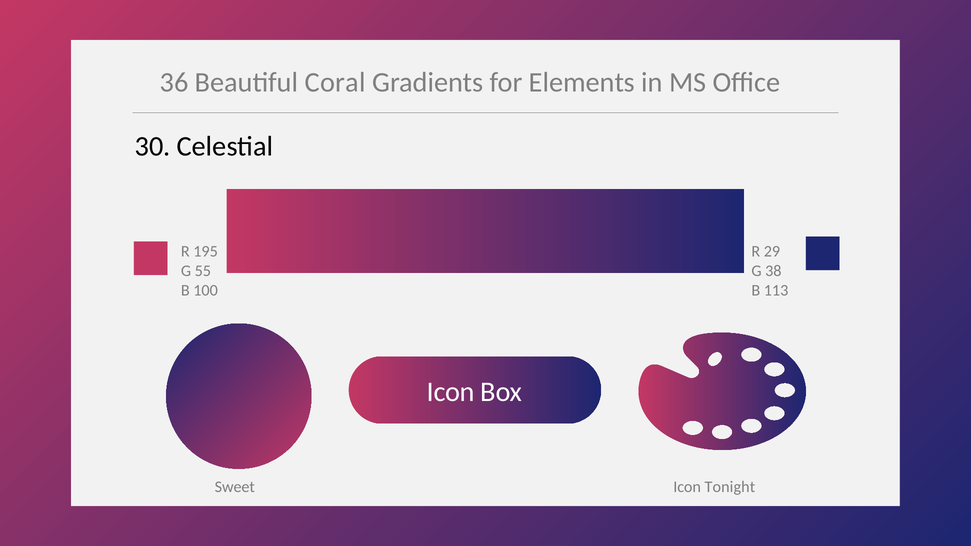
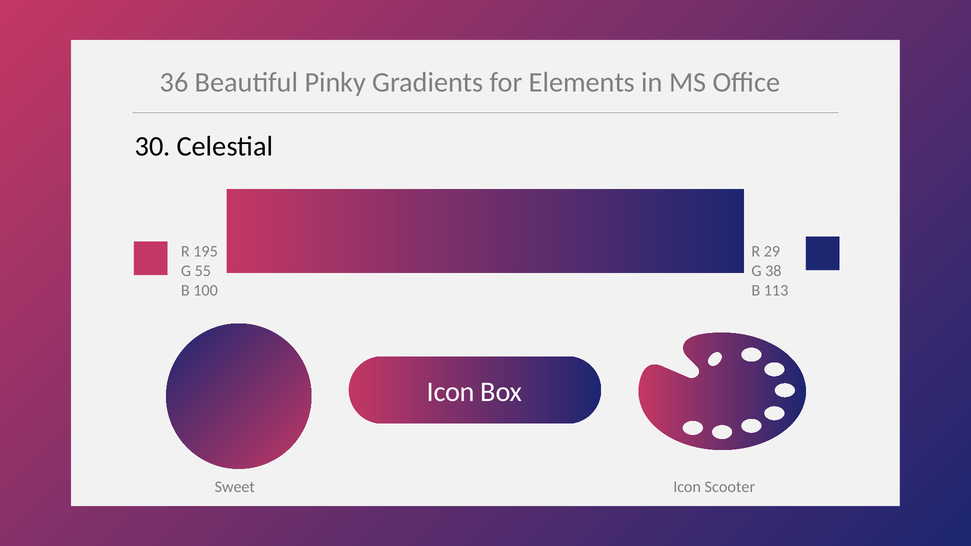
Coral: Coral -> Pinky
Tonight: Tonight -> Scooter
